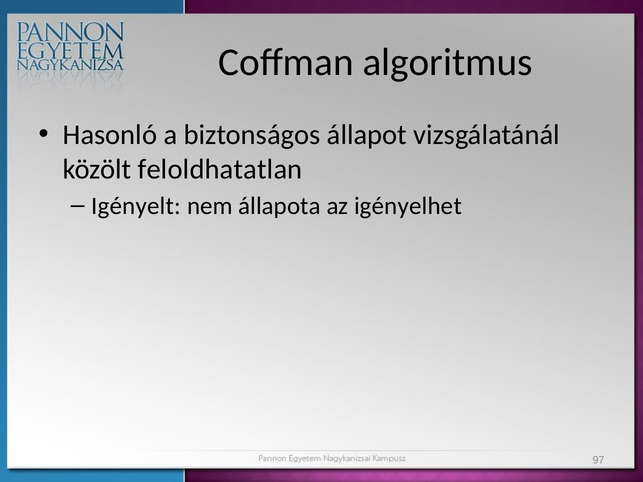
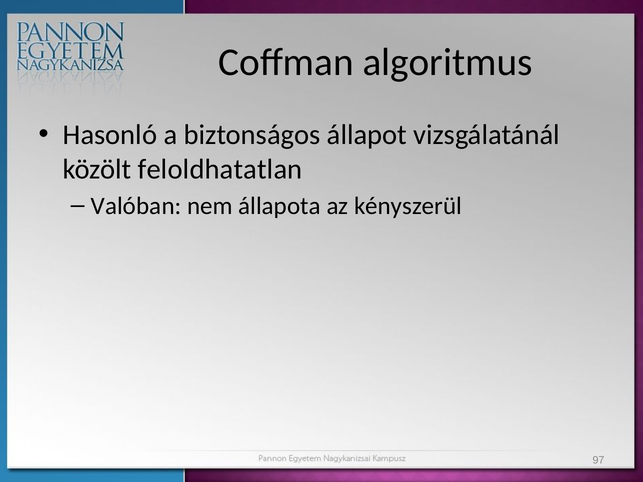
Igényelt: Igényelt -> Valóban
igényelhet: igényelhet -> kényszerül
